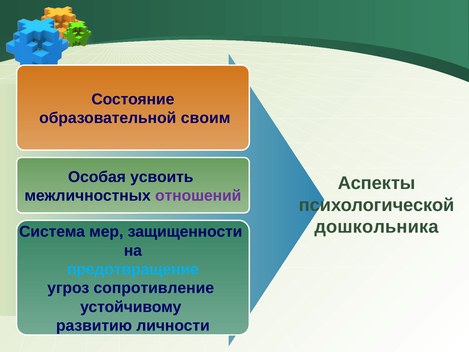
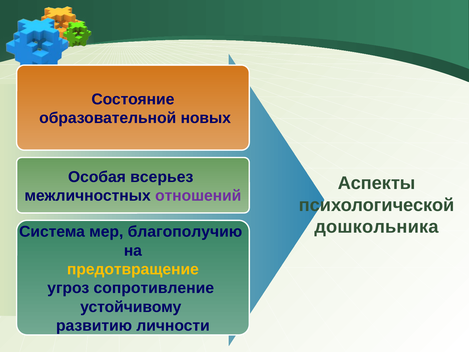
своим: своим -> новых
усвоить: усвоить -> всерьез
защищенности: защищенности -> благополучию
предотвращение colour: light blue -> yellow
